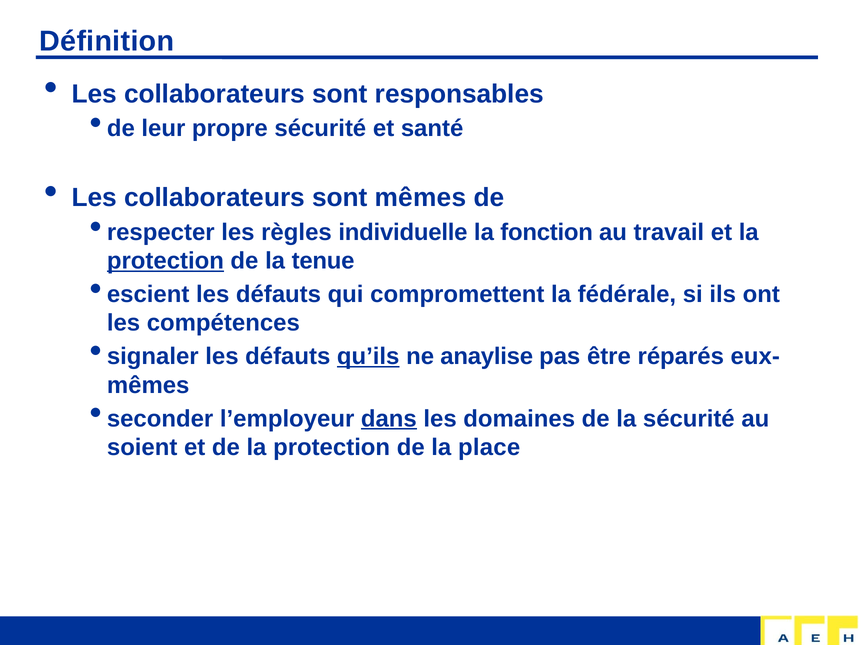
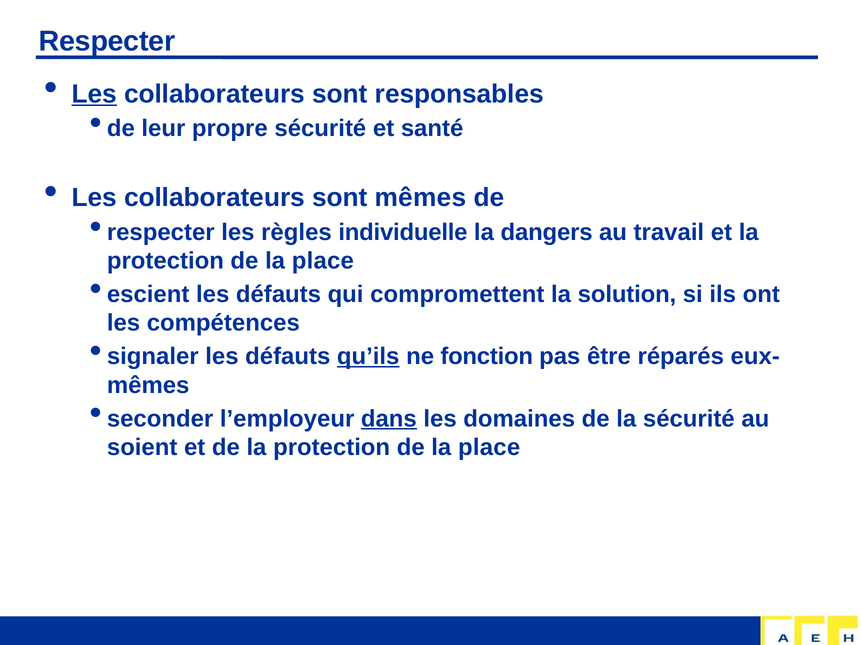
Définition at (107, 41): Définition -> Respecter
Les at (94, 94) underline: none -> present
fonction: fonction -> dangers
protection at (165, 261) underline: present -> none
tenue at (323, 261): tenue -> place
fédérale: fédérale -> solution
anaylise: anaylise -> fonction
